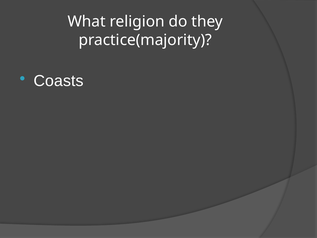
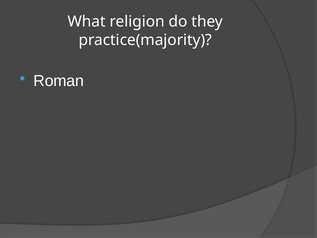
Coasts: Coasts -> Roman
